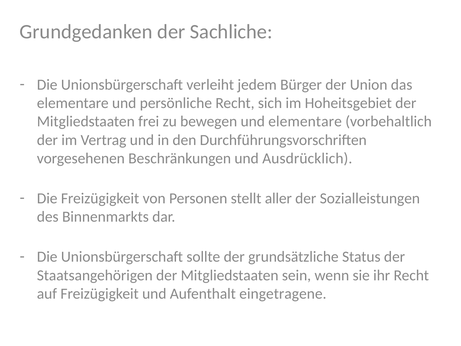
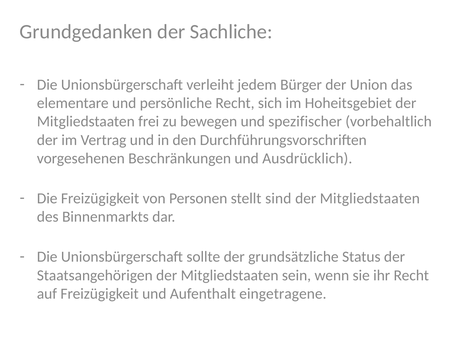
und elementare: elementare -> spezifischer
aller: aller -> sind
Sozialleistungen at (370, 198): Sozialleistungen -> Mitgliedstaaten
